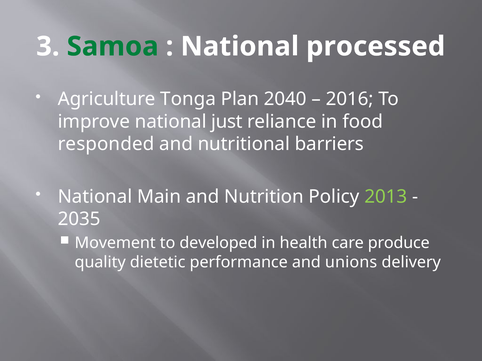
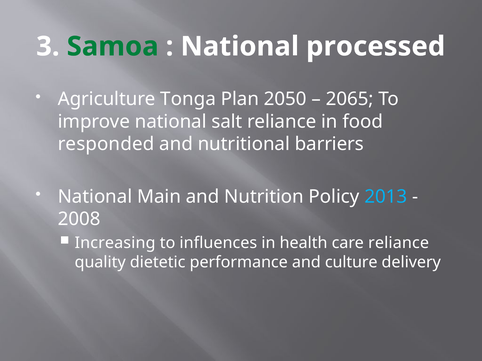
2040: 2040 -> 2050
2016: 2016 -> 2065
just: just -> salt
2013 colour: light green -> light blue
2035: 2035 -> 2008
Movement: Movement -> Increasing
developed: developed -> influences
care produce: produce -> reliance
unions: unions -> culture
